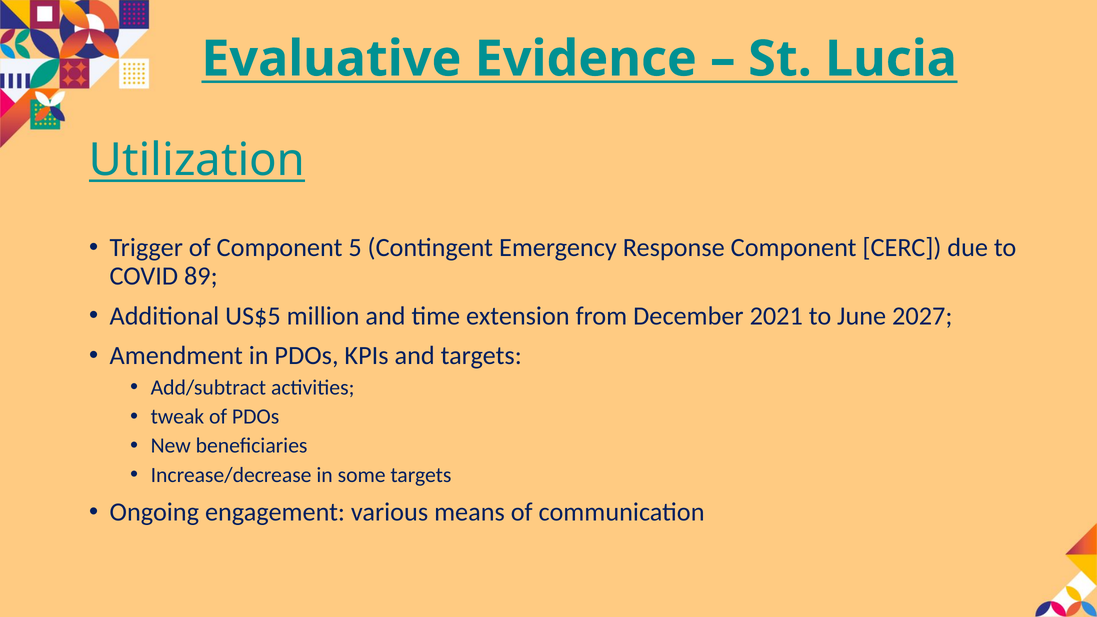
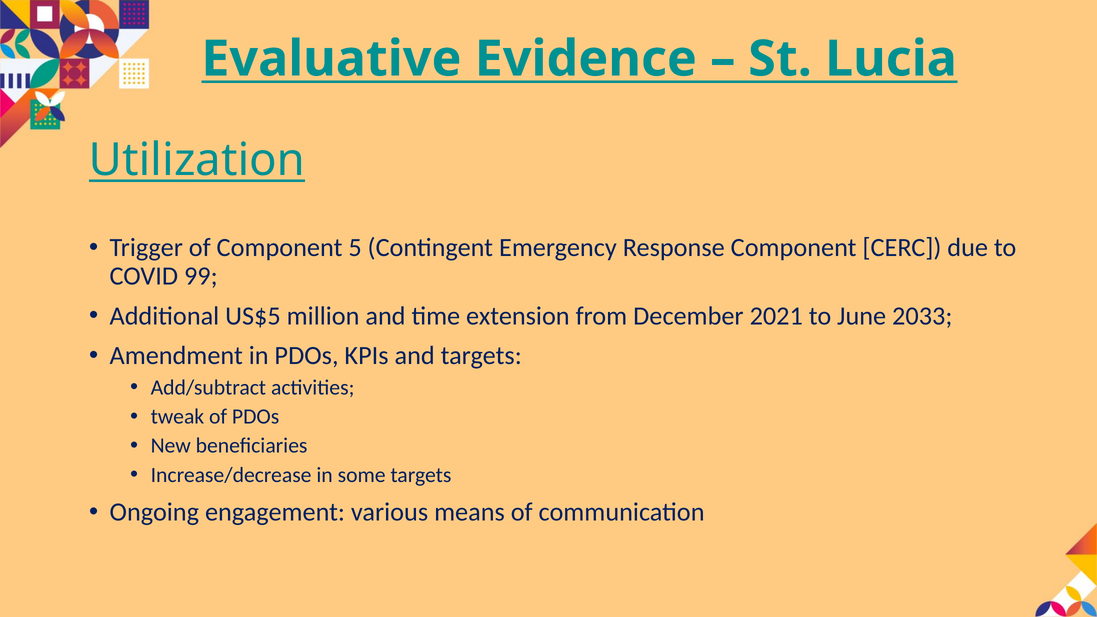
89: 89 -> 99
2027: 2027 -> 2033
